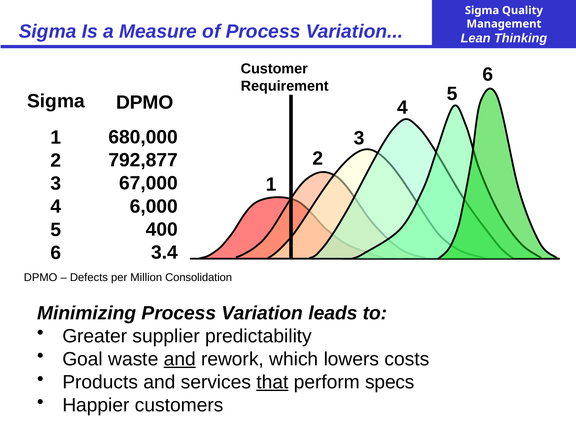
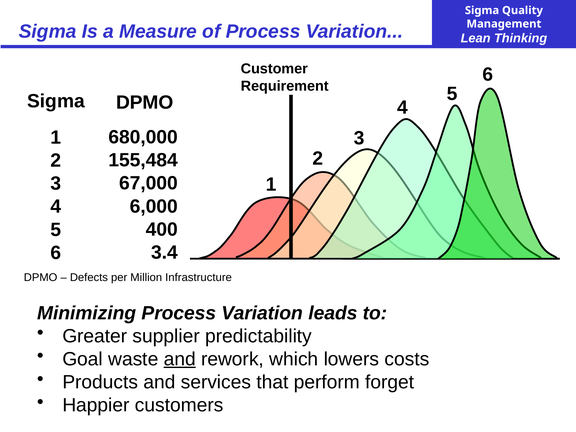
792,877: 792,877 -> 155,484
Consolidation: Consolidation -> Infrastructure
that underline: present -> none
specs: specs -> forget
